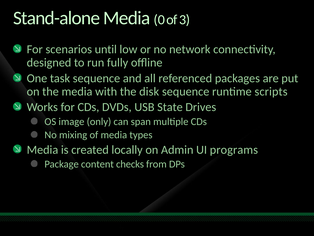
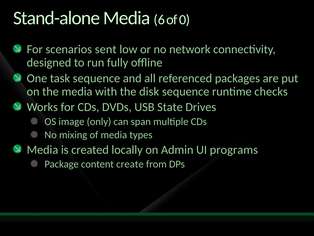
0: 0 -> 6
3: 3 -> 0
until: until -> sent
scripts: scripts -> checks
checks: checks -> create
